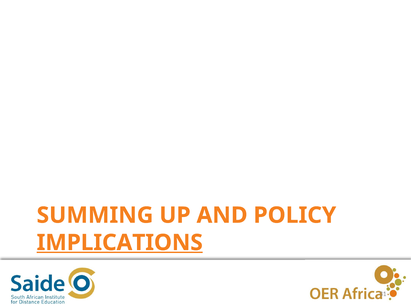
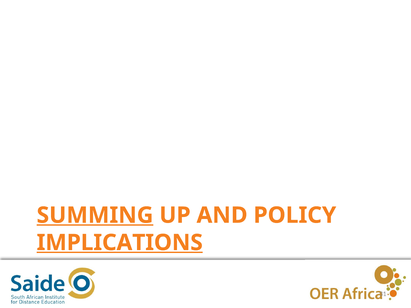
SUMMING underline: none -> present
